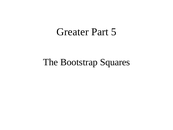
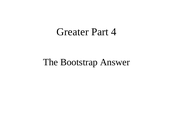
5: 5 -> 4
Squares: Squares -> Answer
